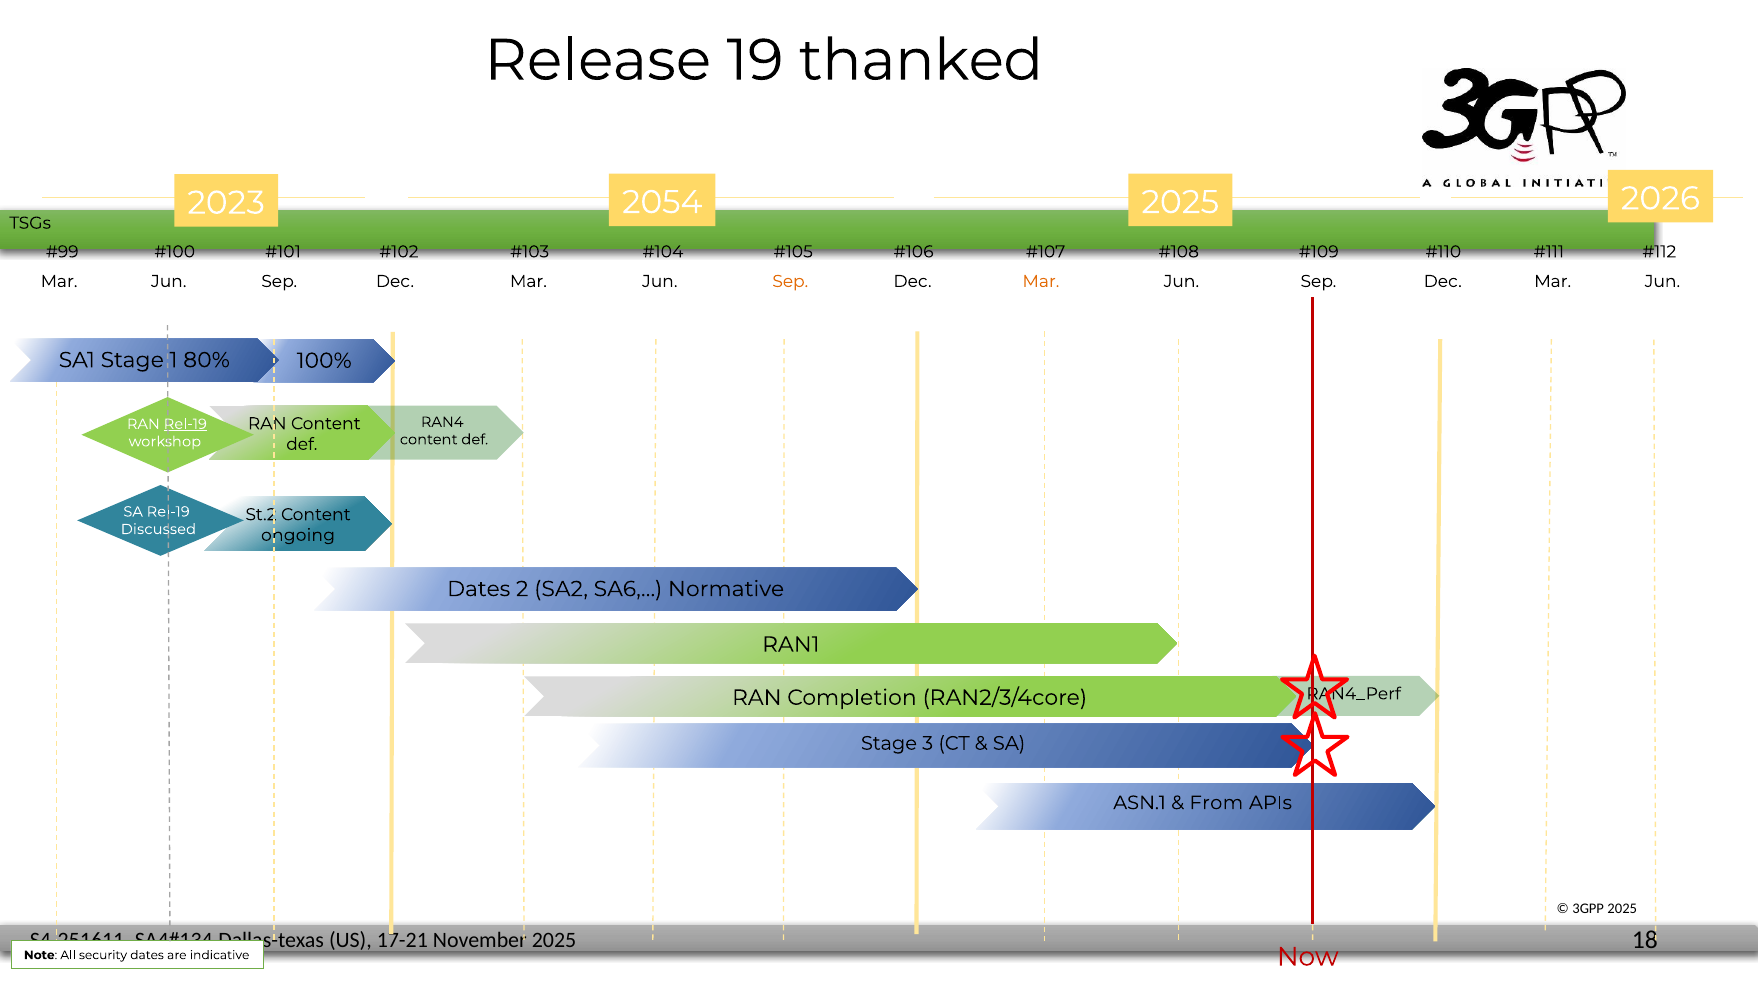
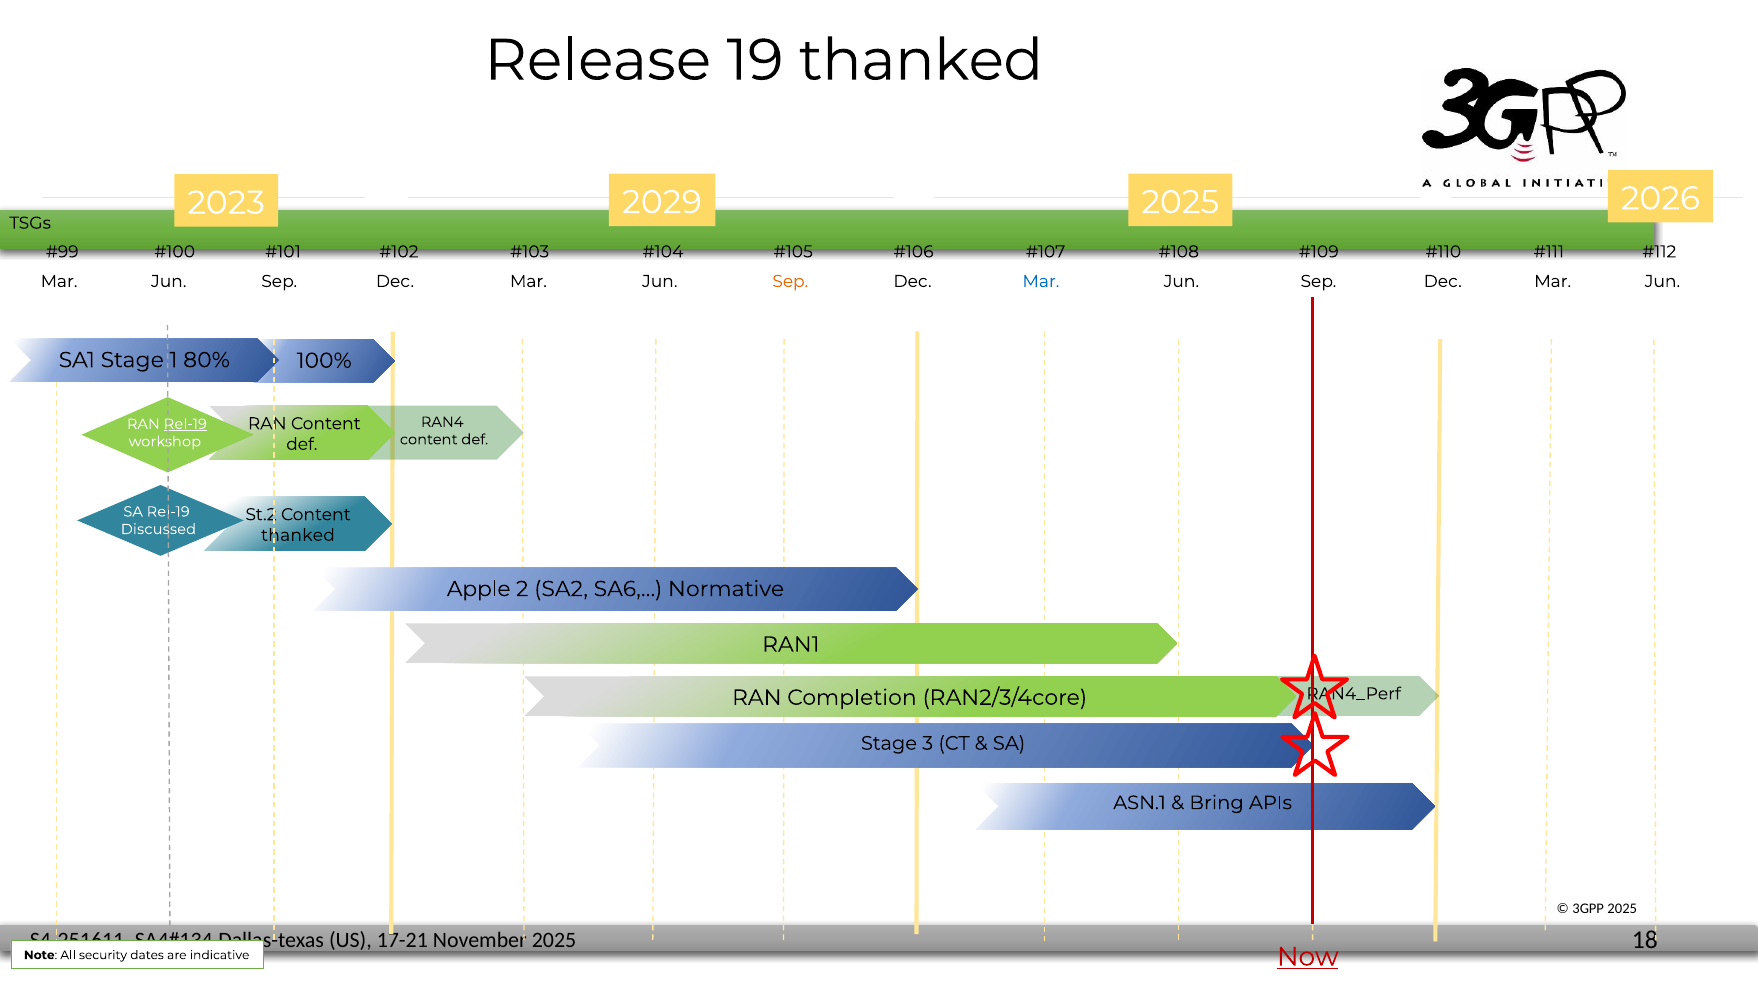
2054: 2054 -> 2029
Mar at (1041, 281) colour: orange -> blue
ongoing at (298, 535): ongoing -> thanked
Dates at (479, 589): Dates -> Apple
From: From -> Bring
Now underline: none -> present
